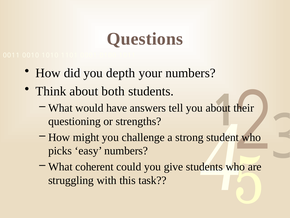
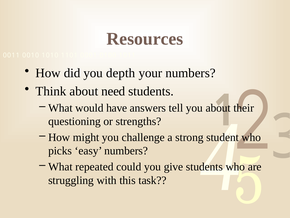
Questions: Questions -> Resources
both: both -> need
coherent: coherent -> repeated
